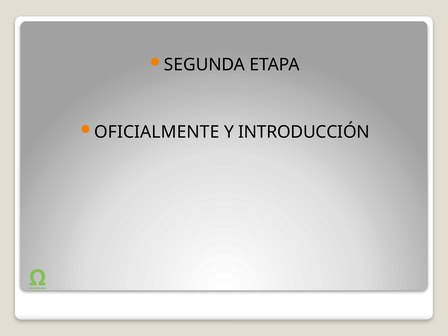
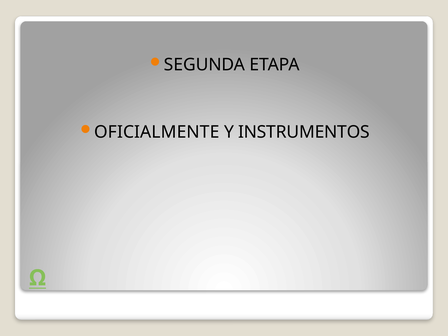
INTRODUCCIÓN: INTRODUCCIÓN -> INSTRUMENTOS
